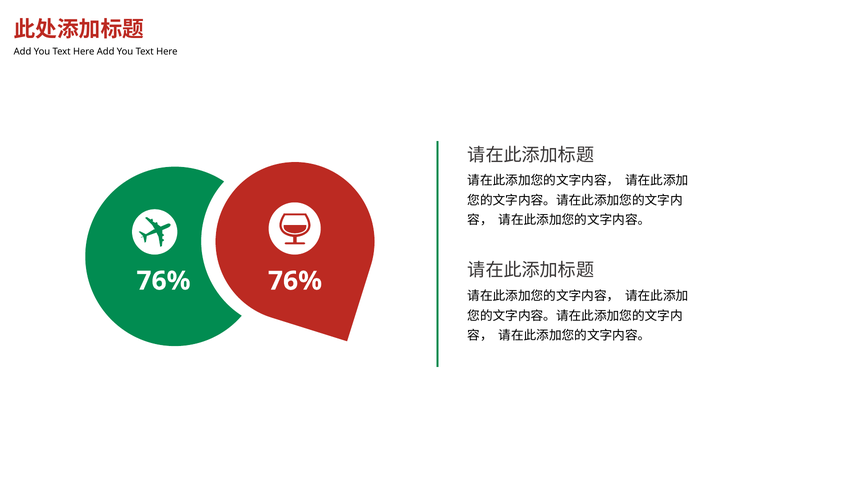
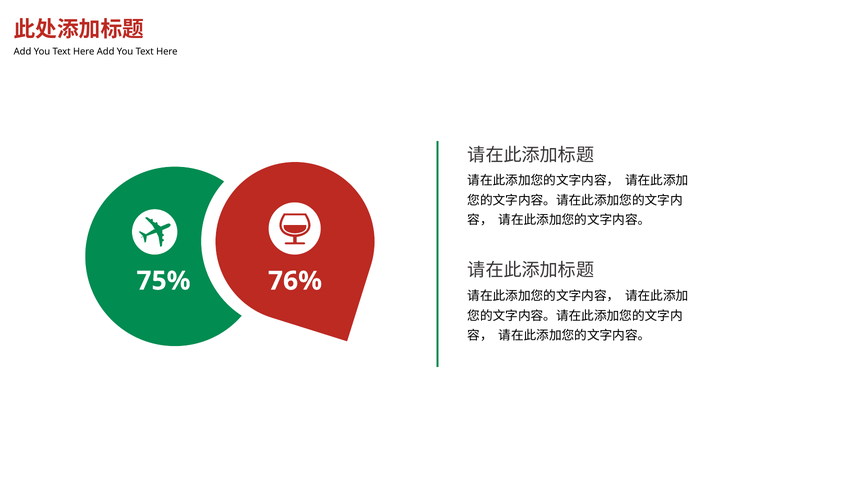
76% at (163, 281): 76% -> 75%
